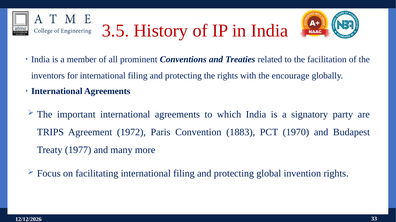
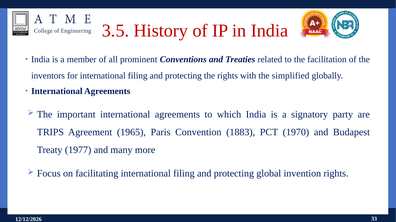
encourage: encourage -> simplified
1972: 1972 -> 1965
